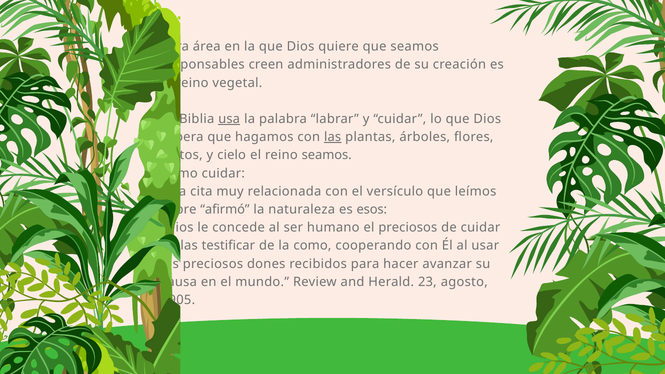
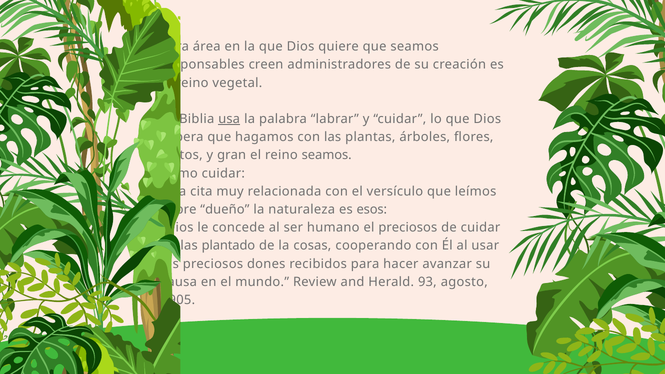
las at (333, 137) underline: present -> none
cielo: cielo -> gran
afirmó: afirmó -> dueño
testificar: testificar -> plantado
como: como -> cosas
23: 23 -> 93
